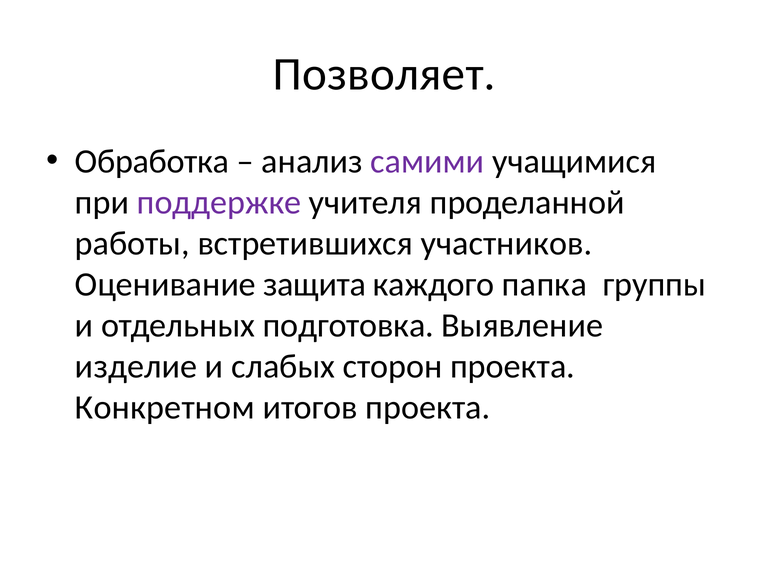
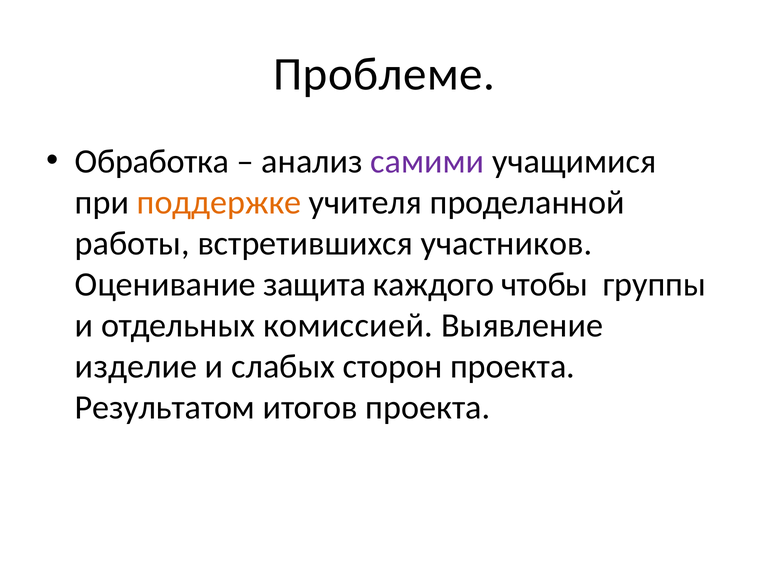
Позволяет: Позволяет -> Проблеме
поддержке colour: purple -> orange
папка: папка -> чтобы
подготовка: подготовка -> комиссией
Конкретном: Конкретном -> Результатом
